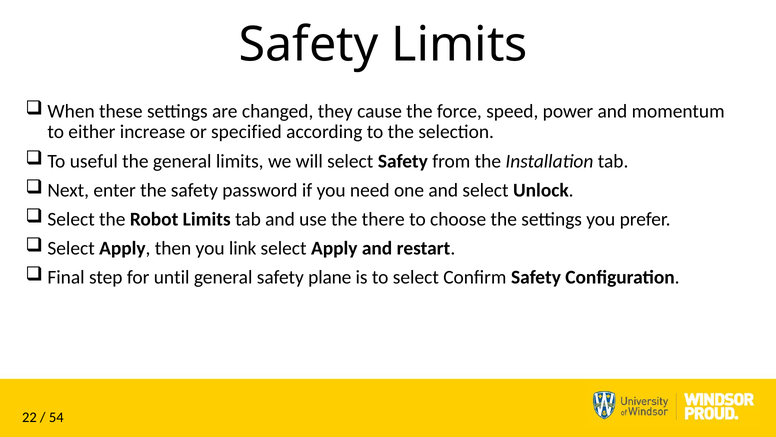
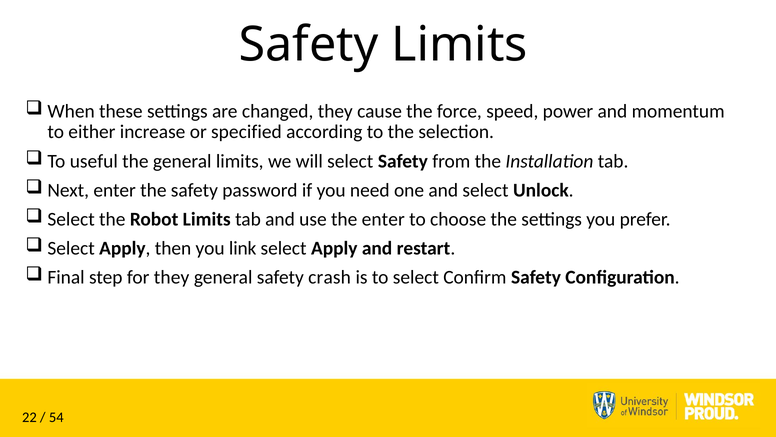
the there: there -> enter
for until: until -> they
plane: plane -> crash
